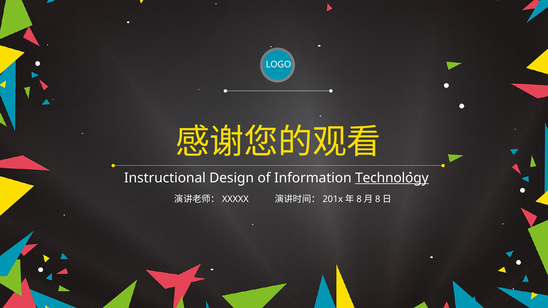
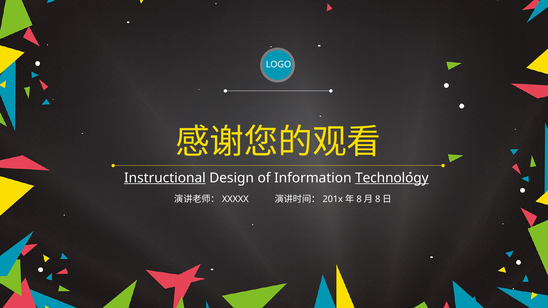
Instructional underline: none -> present
